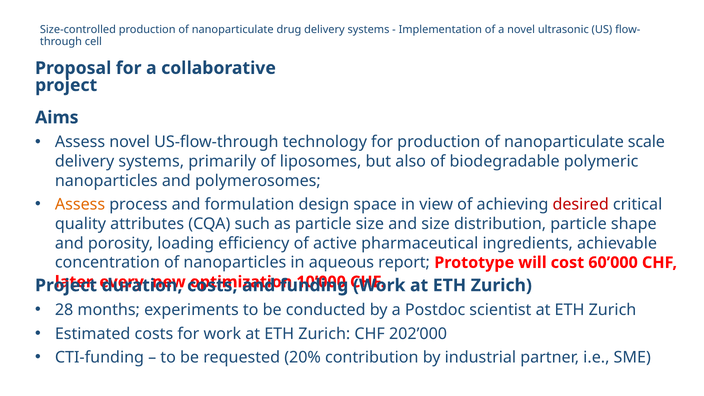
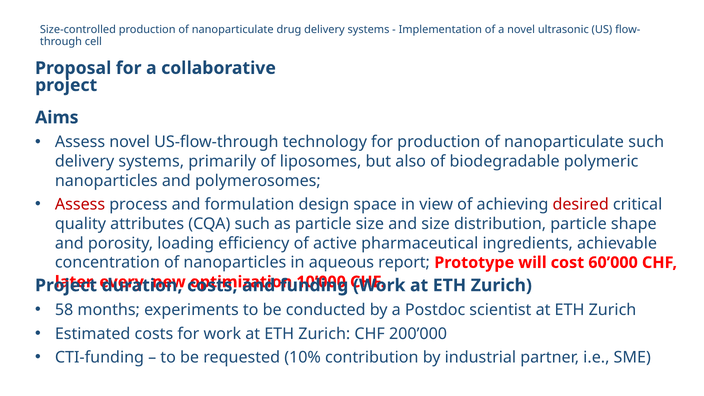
nanoparticulate scale: scale -> such
Assess at (80, 205) colour: orange -> red
28: 28 -> 58
202’000: 202’000 -> 200’000
20%: 20% -> 10%
